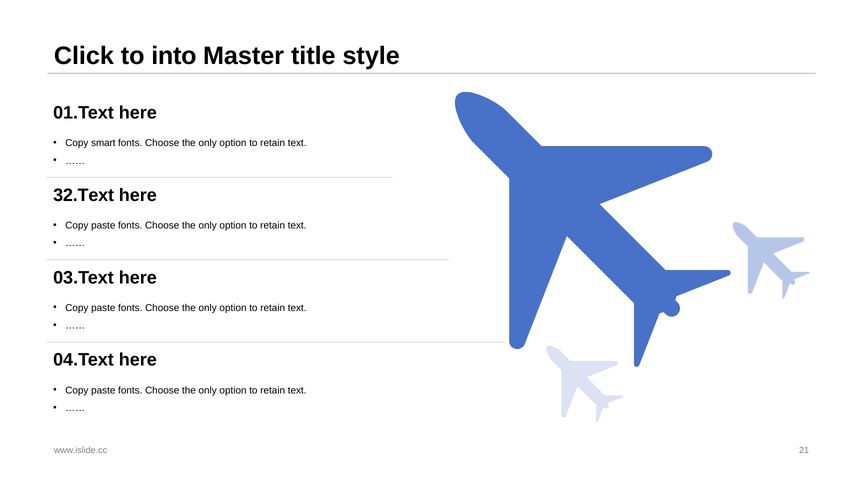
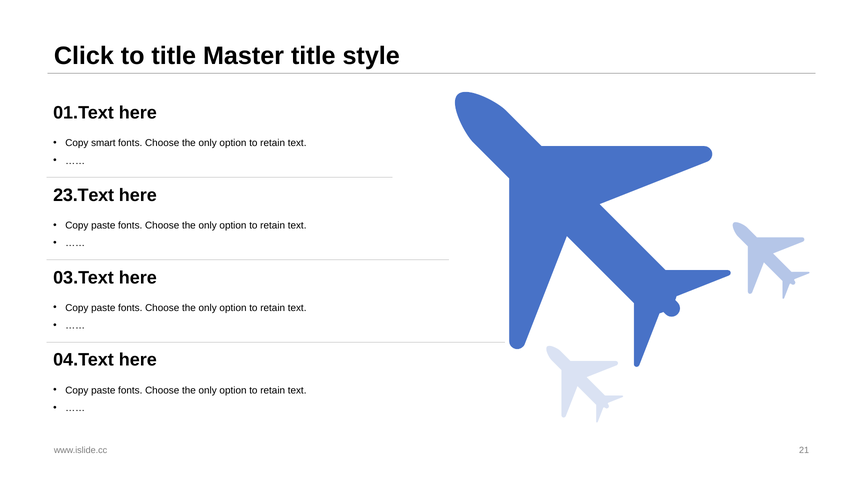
to into: into -> title
32.Text: 32.Text -> 23.Text
